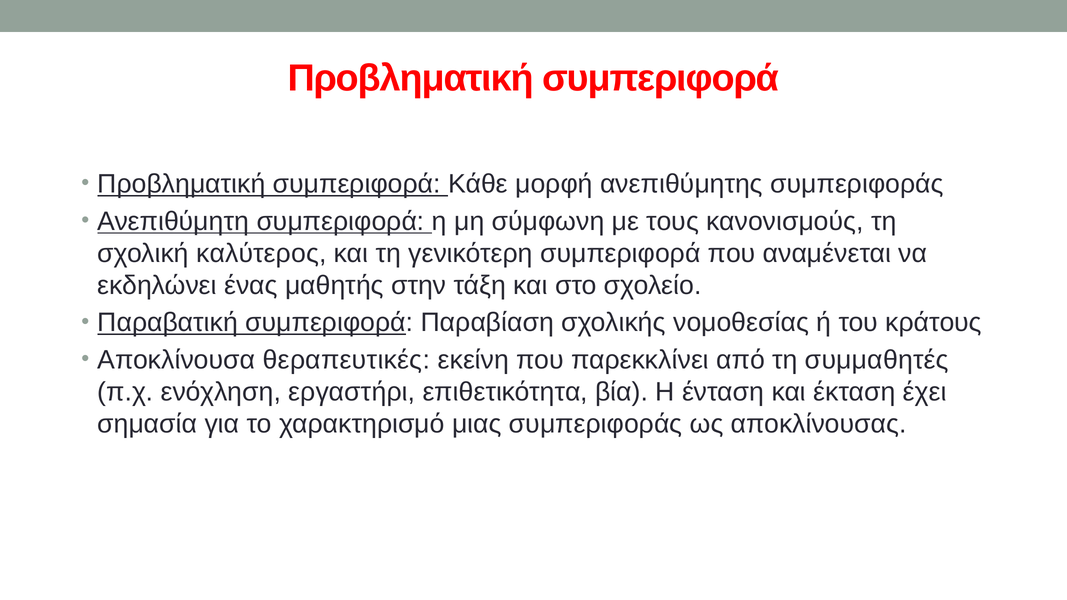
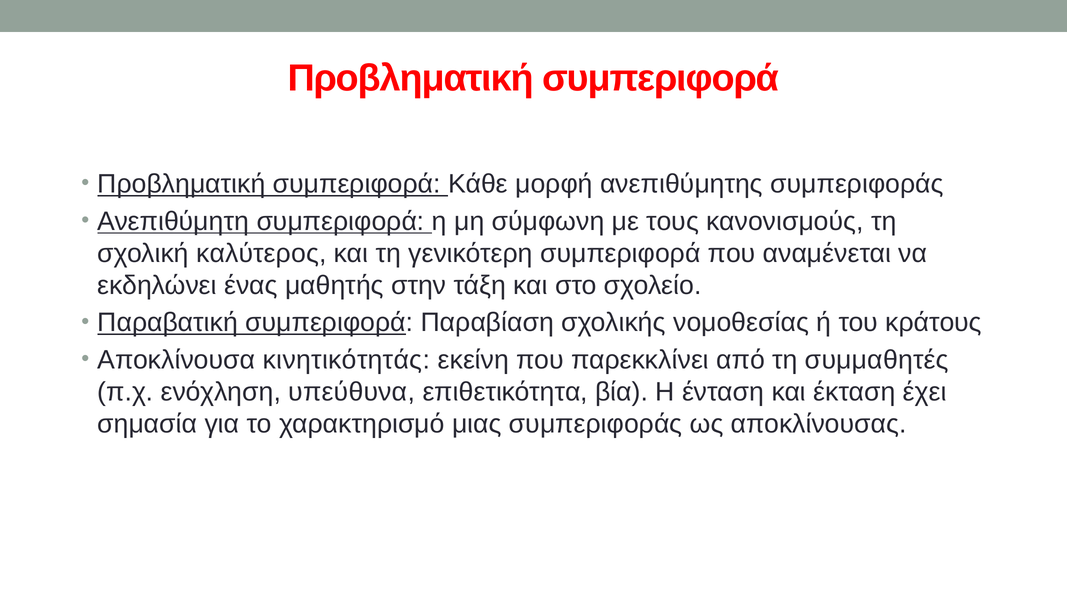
θεραπευτικές: θεραπευτικές -> κινητικότητάς
εργαστήρι: εργαστήρι -> υπεύθυνα
